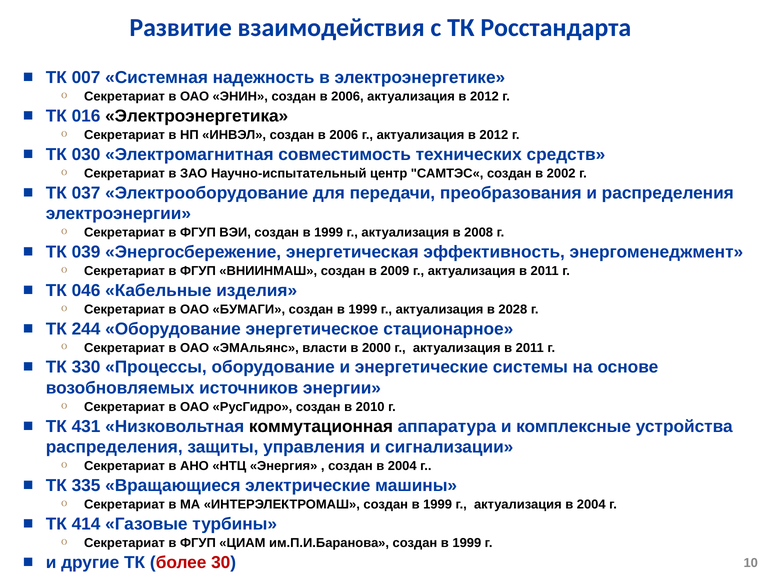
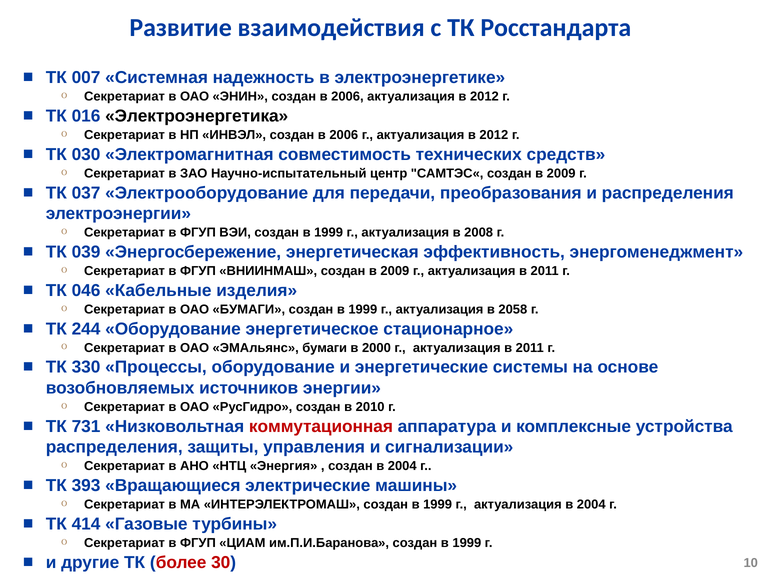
САМТЭС« создан в 2002: 2002 -> 2009
2028: 2028 -> 2058
ЭМАльянс власти: власти -> бумаги
431: 431 -> 731
коммутационная colour: black -> red
335: 335 -> 393
